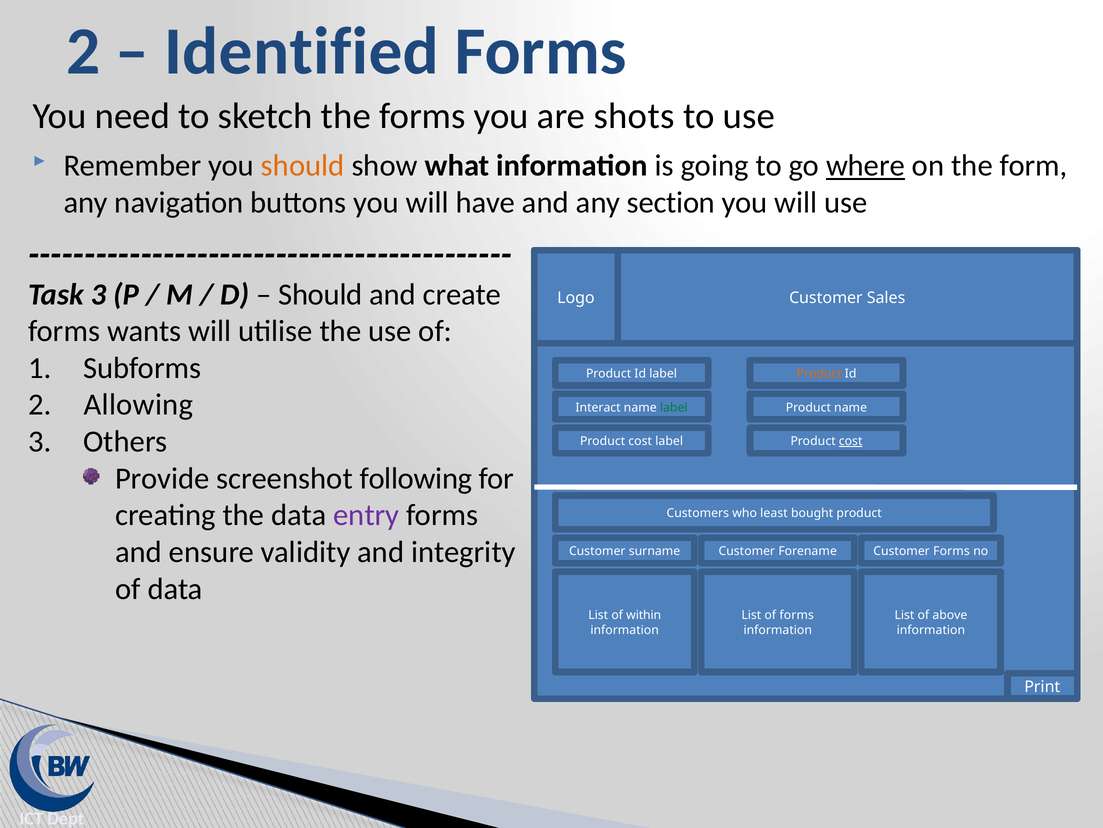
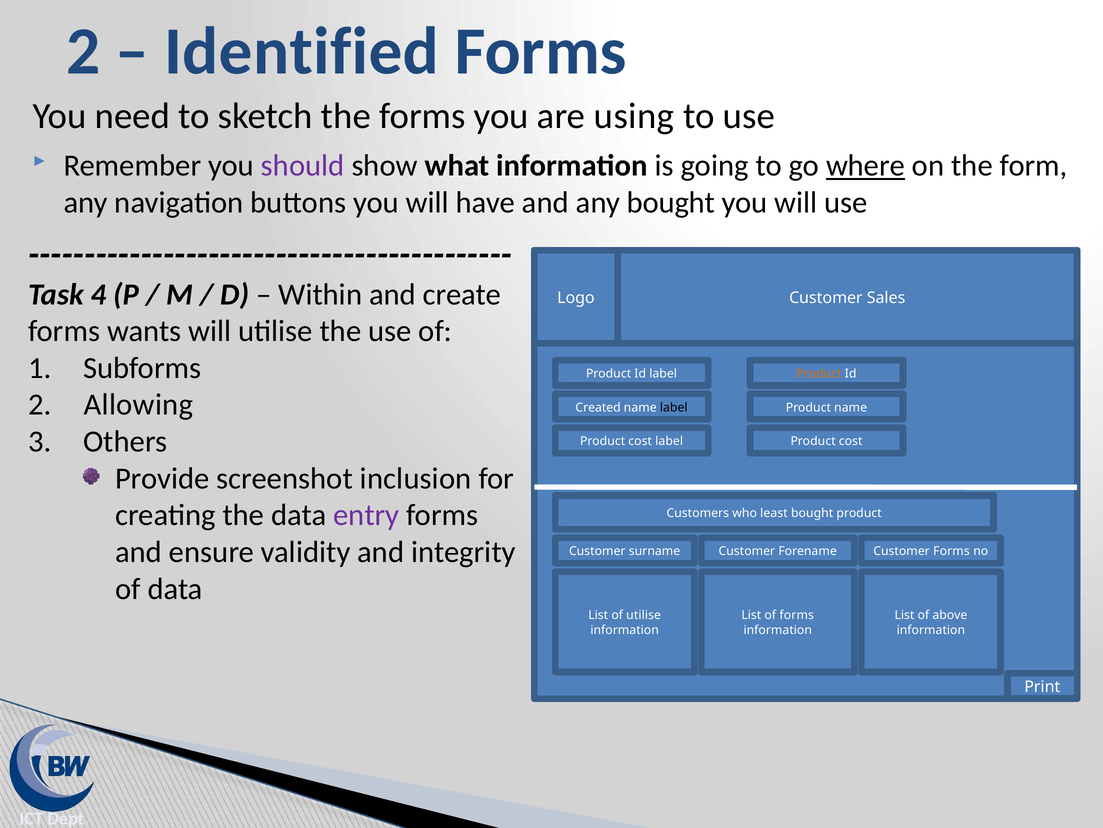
shots: shots -> using
should at (303, 165) colour: orange -> purple
any section: section -> bought
Task 3: 3 -> 4
Should at (320, 294): Should -> Within
Interact: Interact -> Created
label at (674, 407) colour: green -> black
cost at (851, 441) underline: present -> none
following: following -> inclusion
of within: within -> utilise
